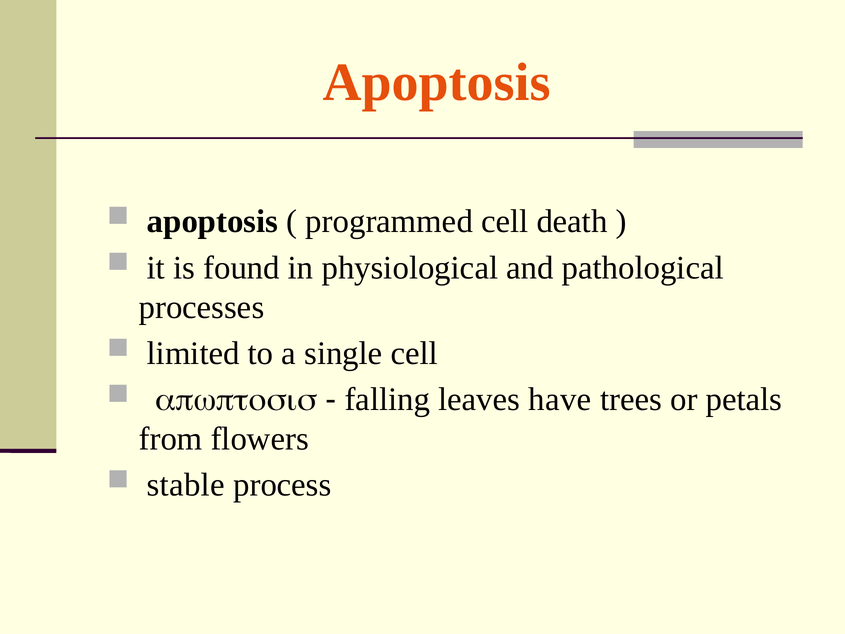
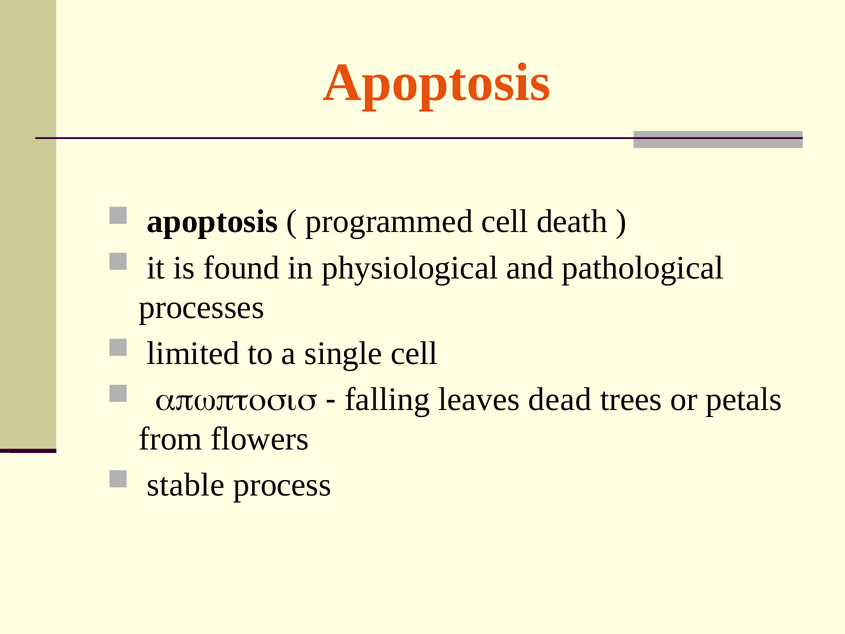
have: have -> dead
